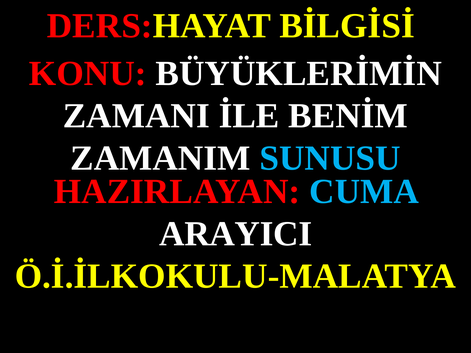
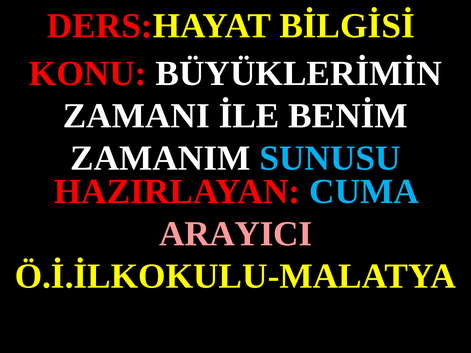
ARAYICI colour: white -> pink
